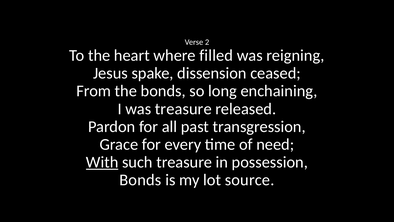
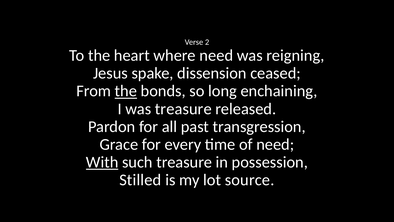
where filled: filled -> need
the at (126, 91) underline: none -> present
Bonds at (140, 180): Bonds -> Stilled
